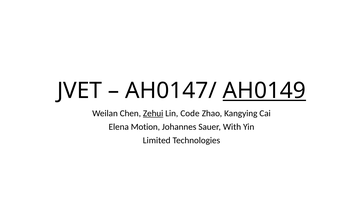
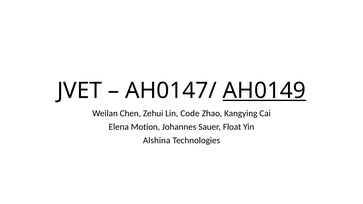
Zehui underline: present -> none
With: With -> Float
Limited: Limited -> Alshina
